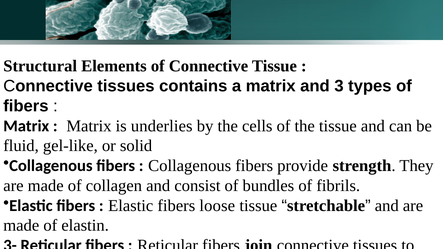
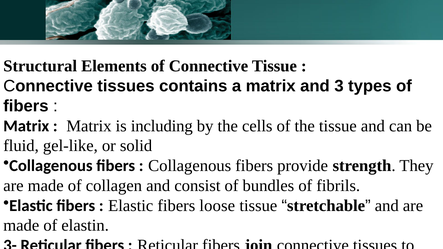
underlies: underlies -> including
